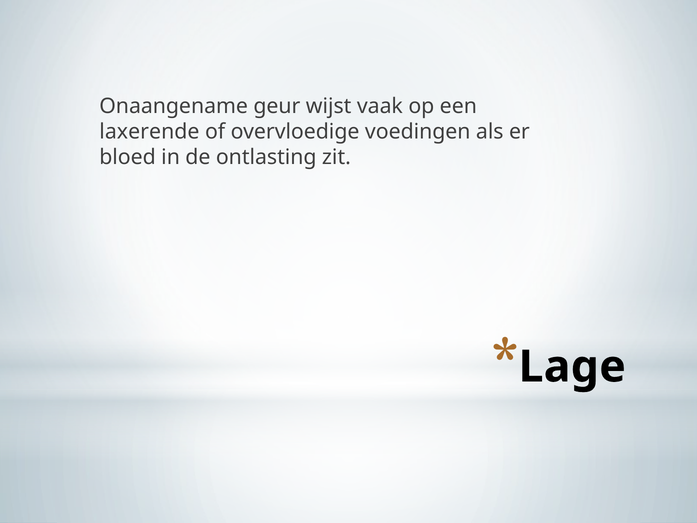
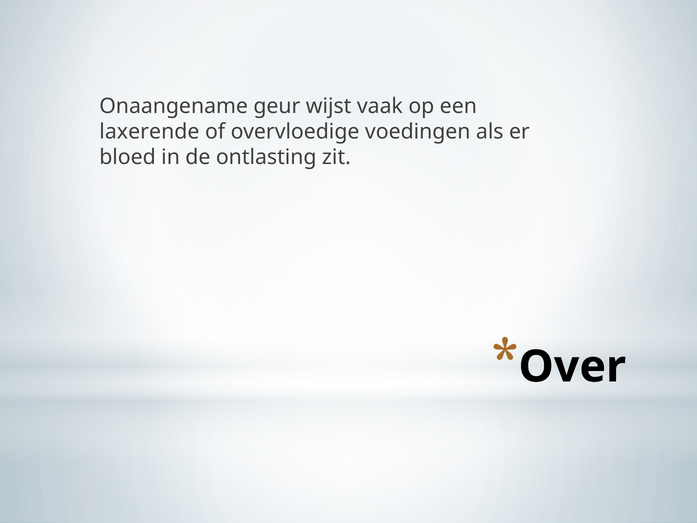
Lage: Lage -> Over
